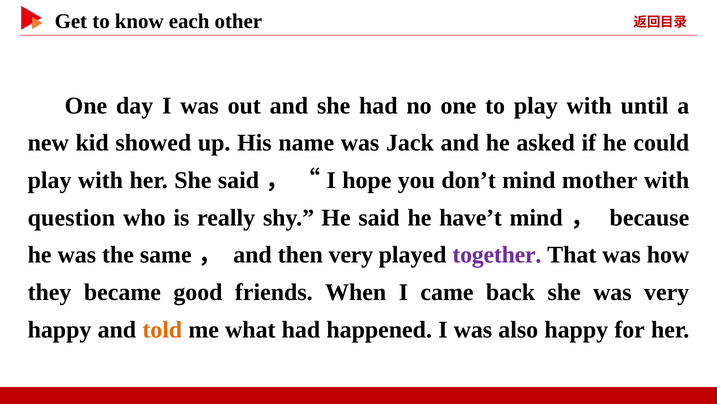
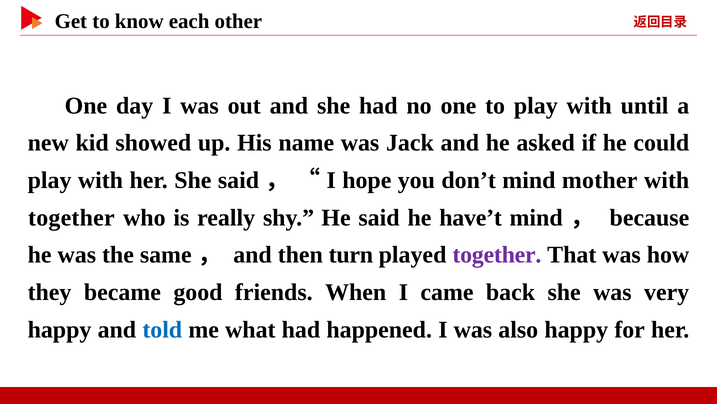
question at (71, 217): question -> together
then very: very -> turn
told colour: orange -> blue
